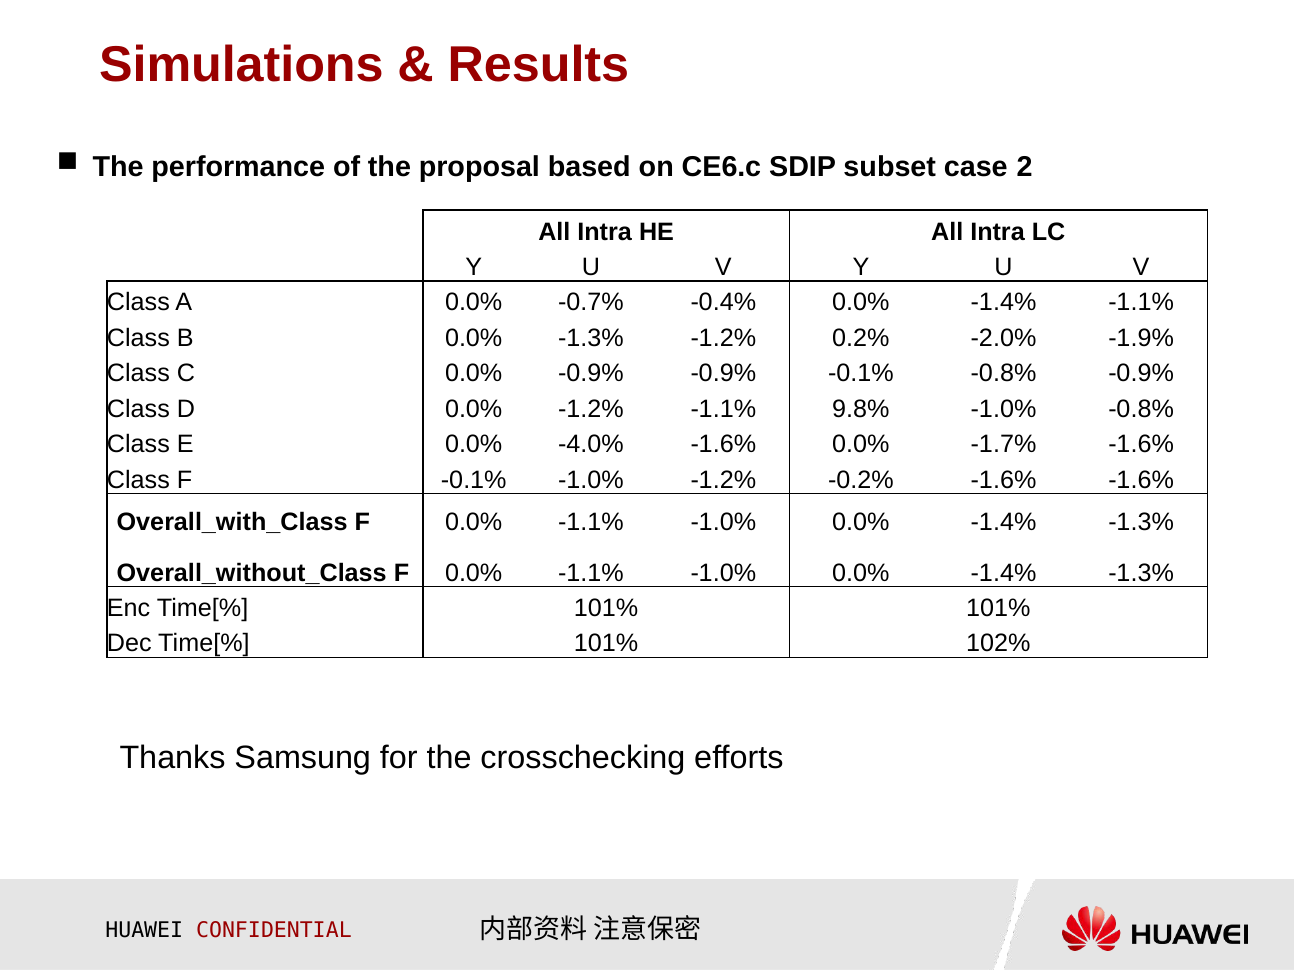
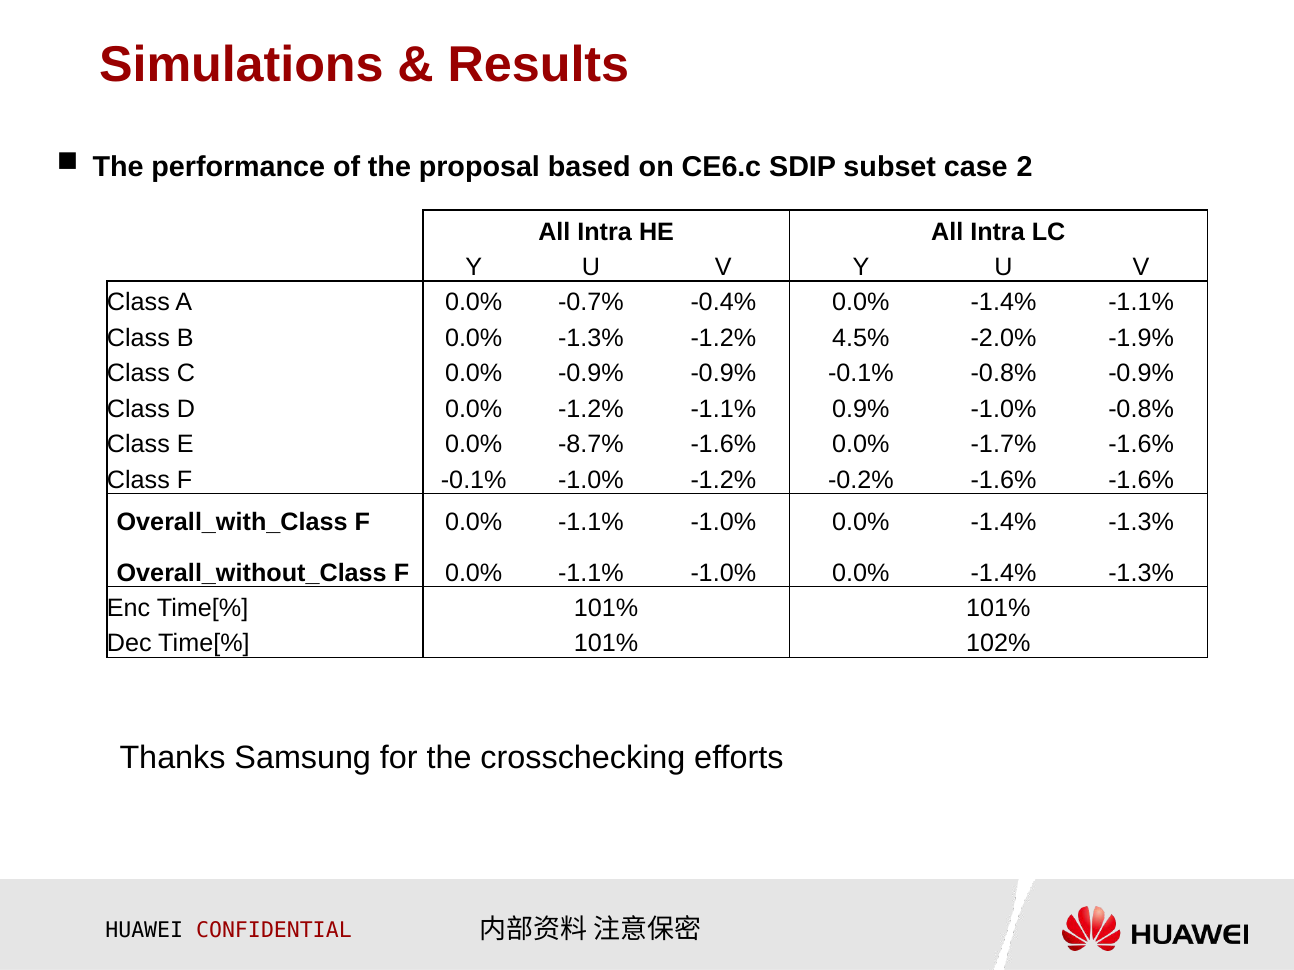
0.2%: 0.2% -> 4.5%
9.8%: 9.8% -> 0.9%
-4.0%: -4.0% -> -8.7%
